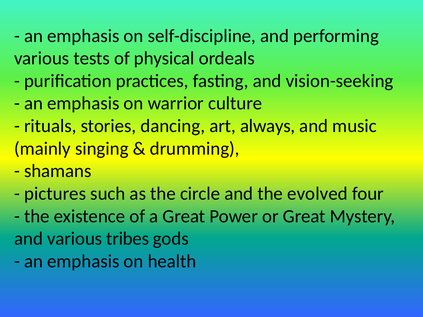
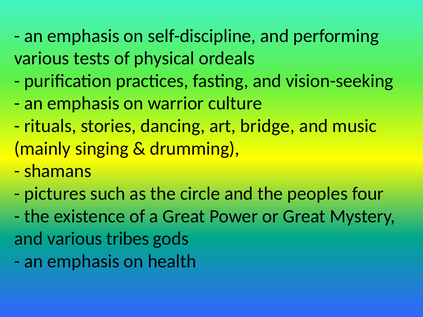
always: always -> bridge
evolved: evolved -> peoples
